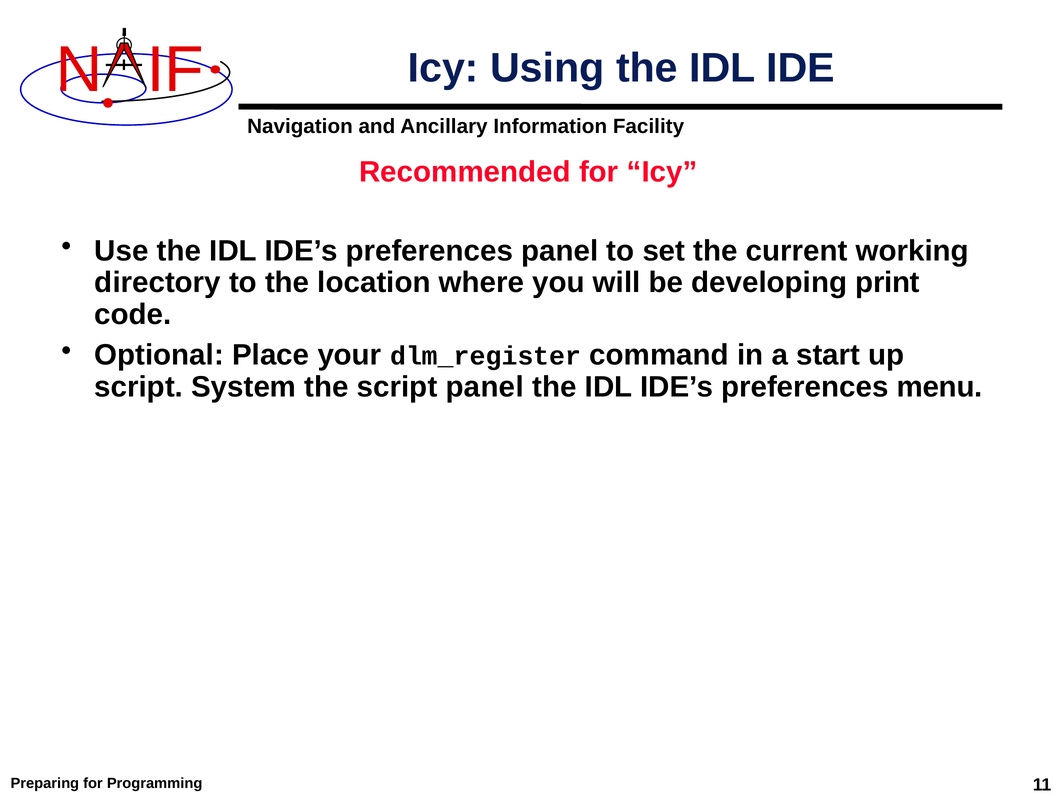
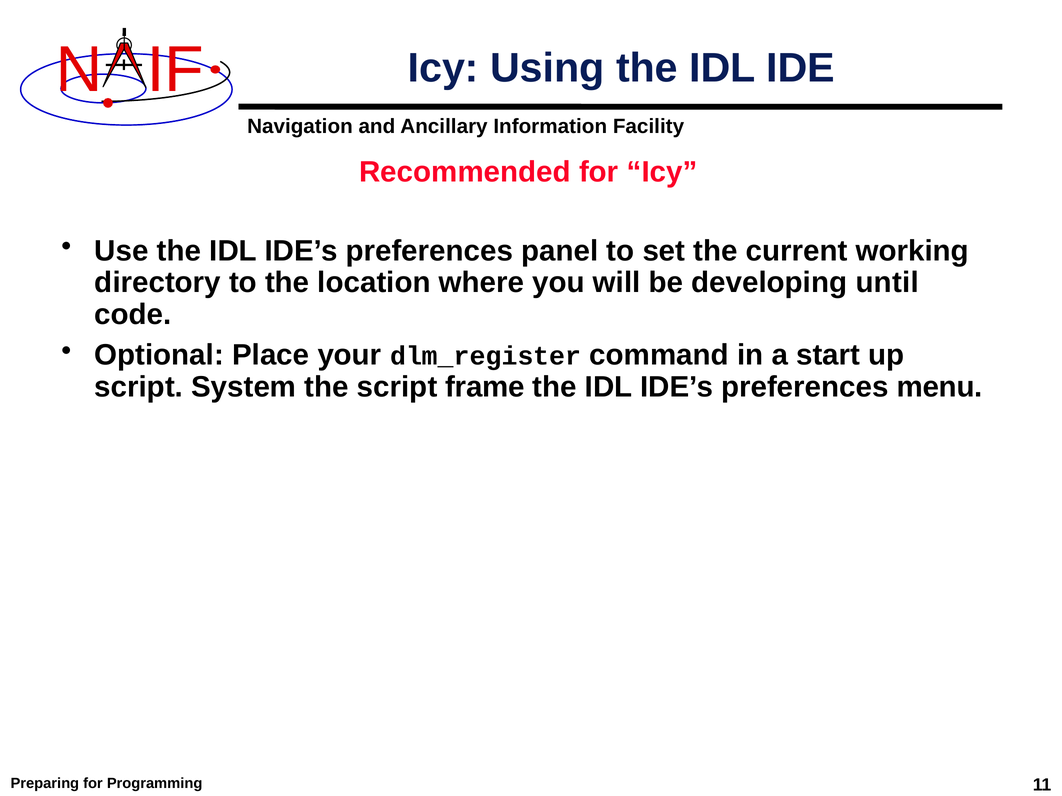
print: print -> until
script panel: panel -> frame
